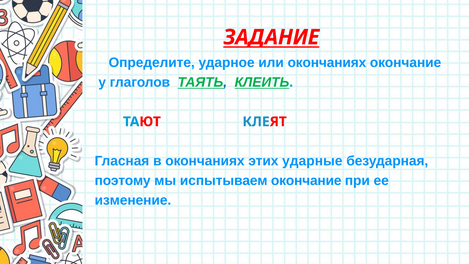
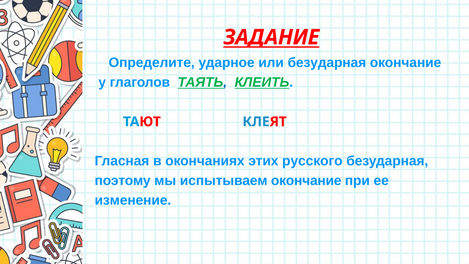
или окончаниях: окончаниях -> безударная
ударные: ударные -> русского
